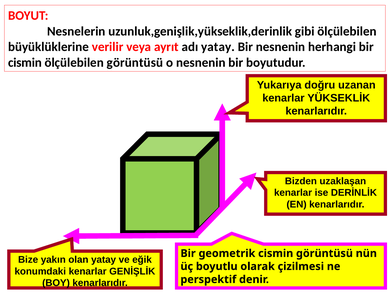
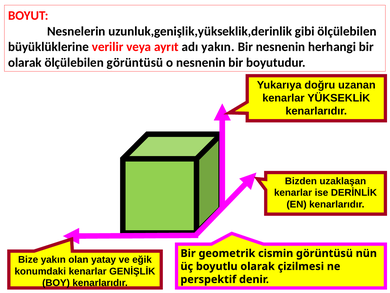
adı yatay: yatay -> yakın
cismin at (25, 62): cismin -> olarak
